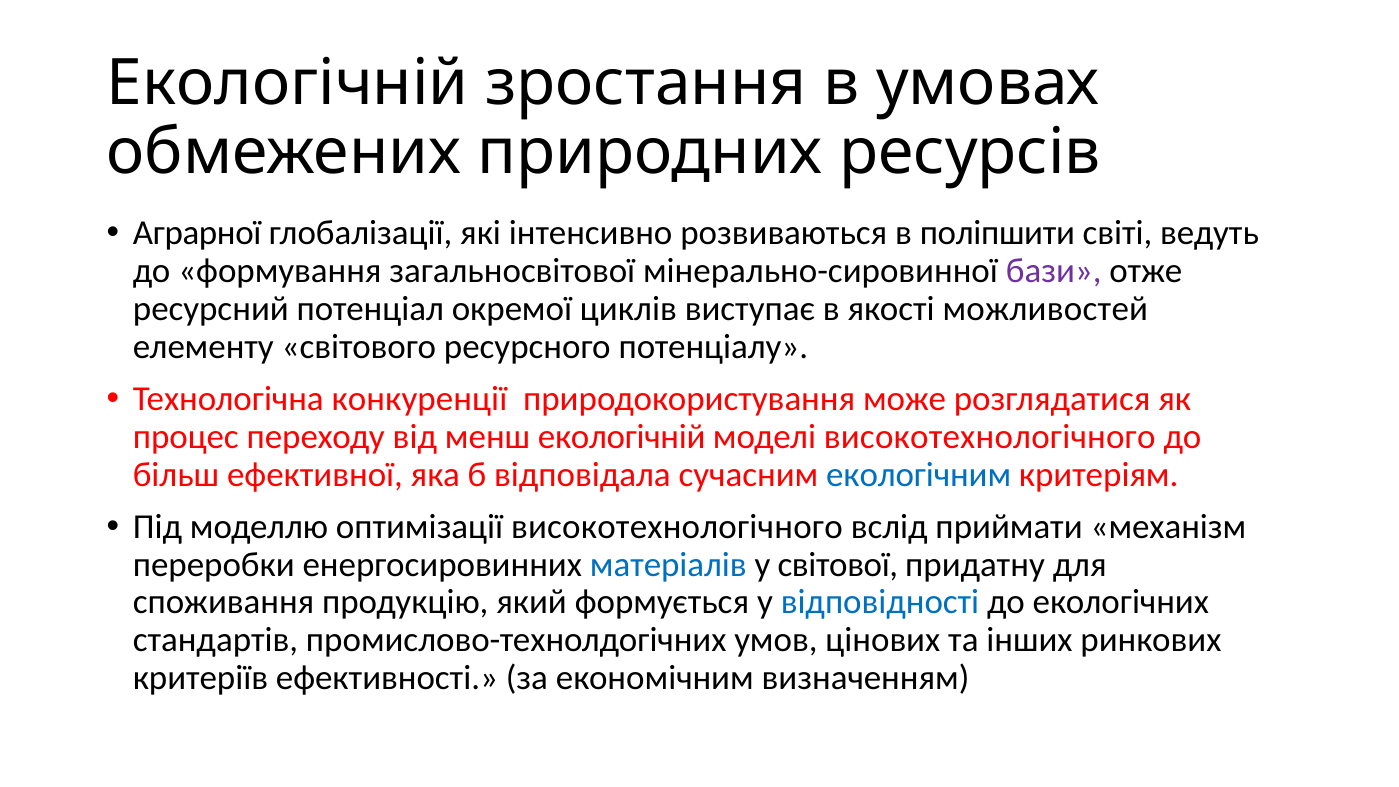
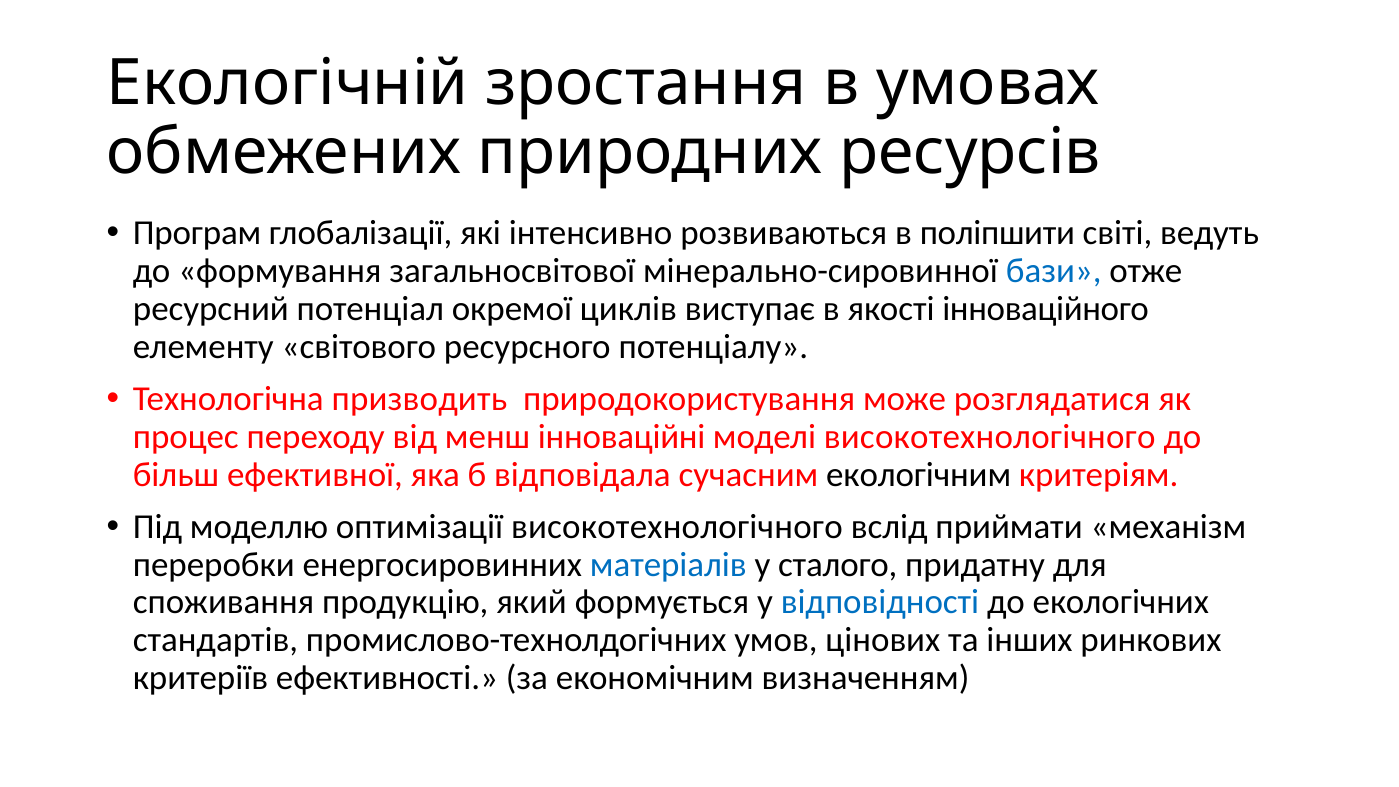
Аграрної: Аграрної -> Програм
бази colour: purple -> blue
можливостей: можливостей -> інноваційного
конкуренції: конкуренції -> призводить
менш екологічній: екологічній -> інноваційні
екологічним colour: blue -> black
світової: світової -> сталого
